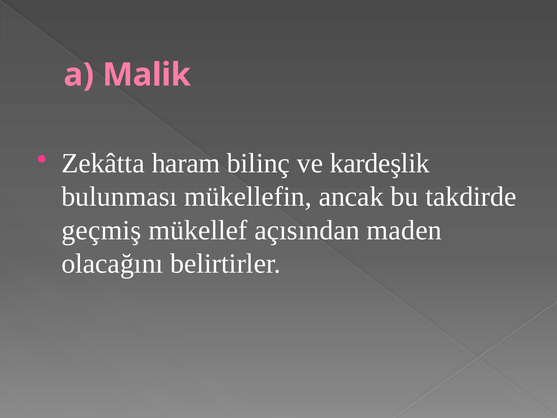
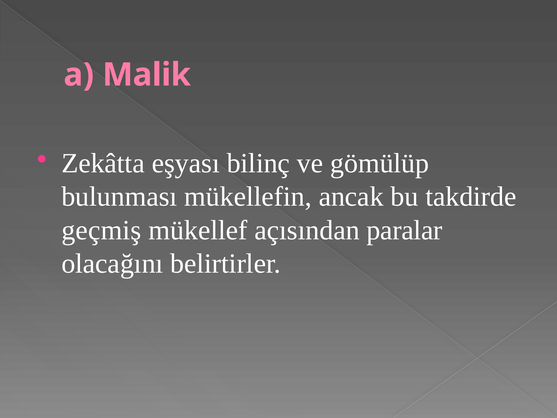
haram: haram -> eşyası
kardeşlik: kardeşlik -> gömülüp
maden: maden -> paralar
